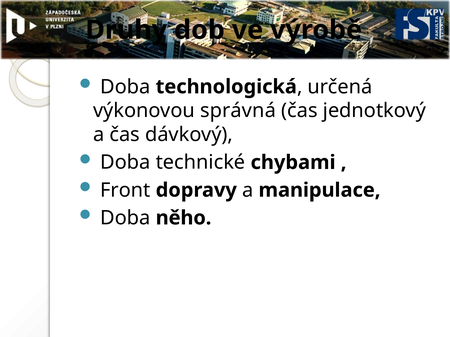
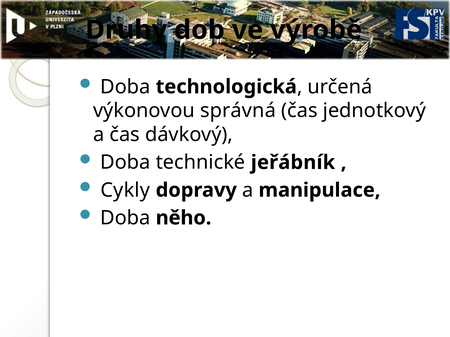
chybami: chybami -> jeřábník
Front: Front -> Cykly
